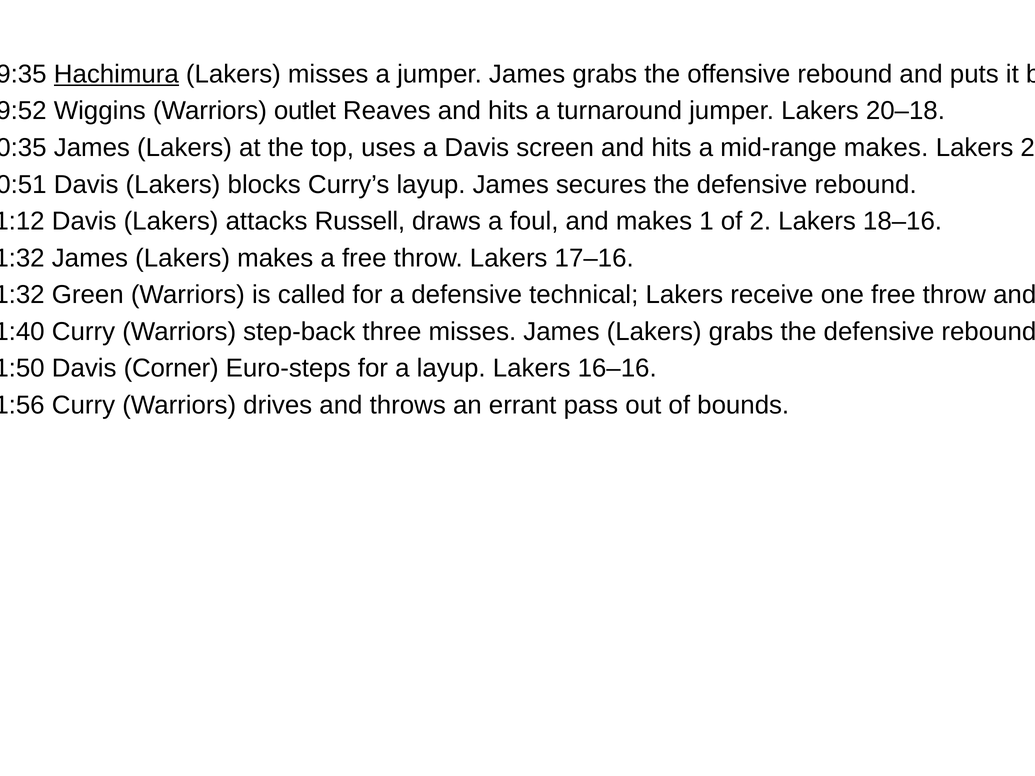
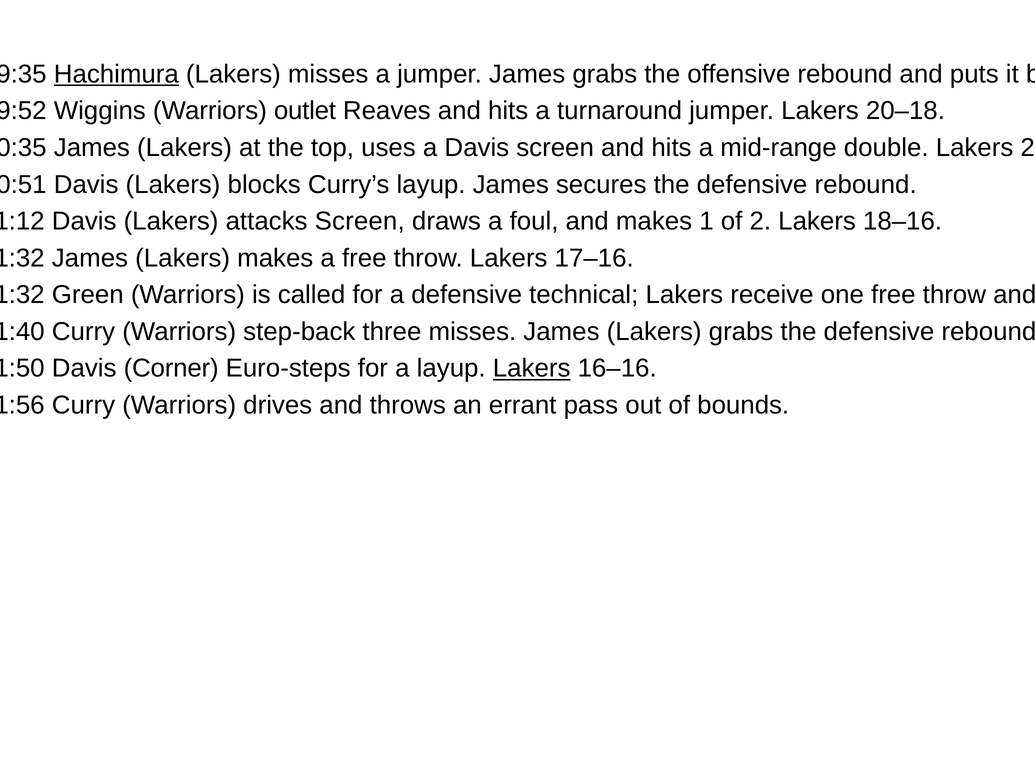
mid-range makes: makes -> double
attacks Russell: Russell -> Screen
Lakers at (532, 369) underline: none -> present
